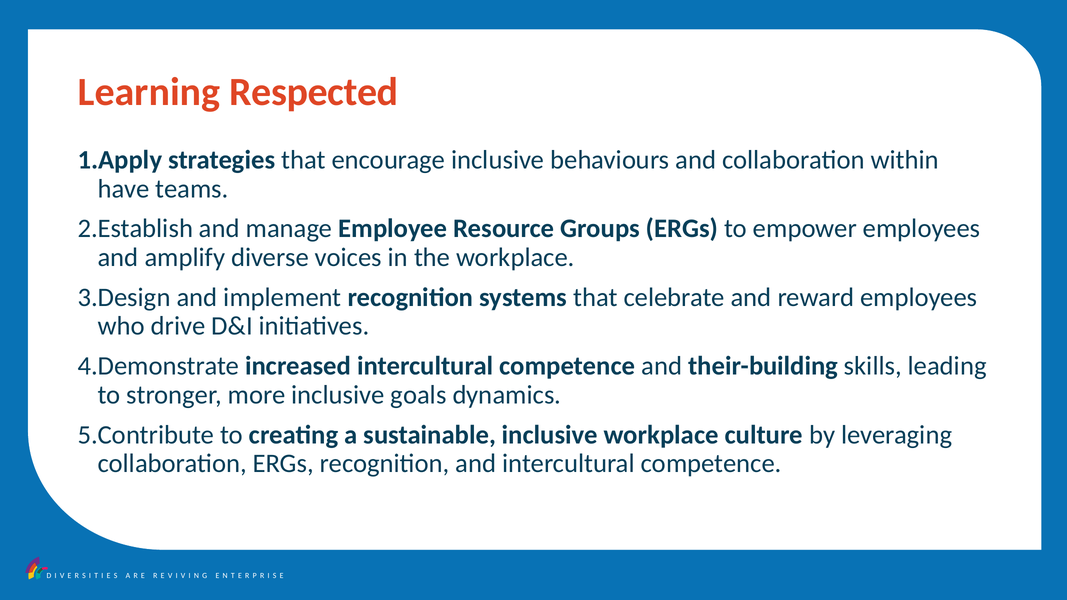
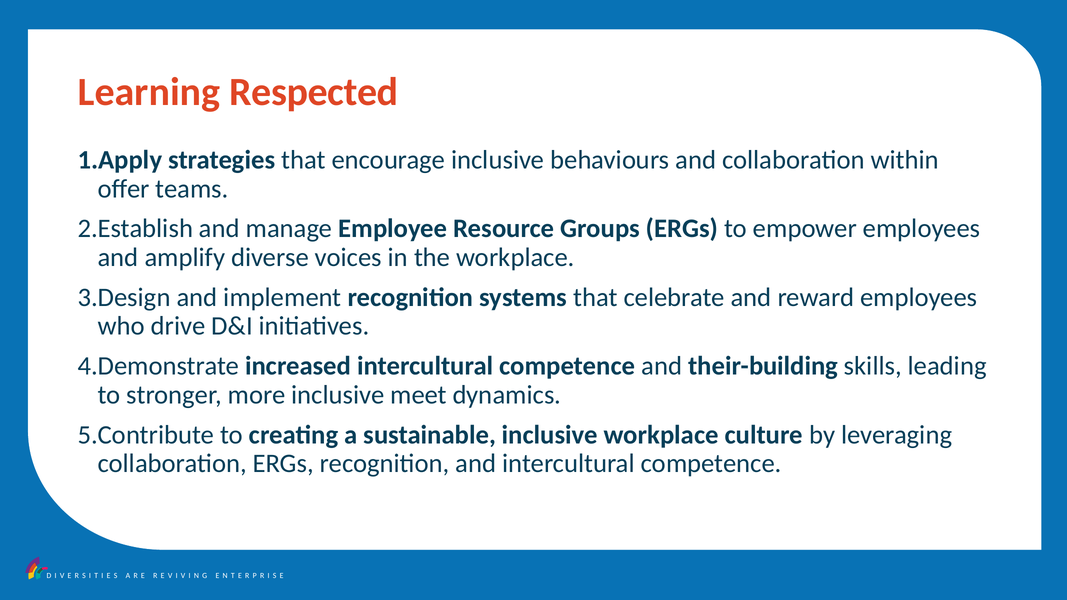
have: have -> offer
goals: goals -> meet
